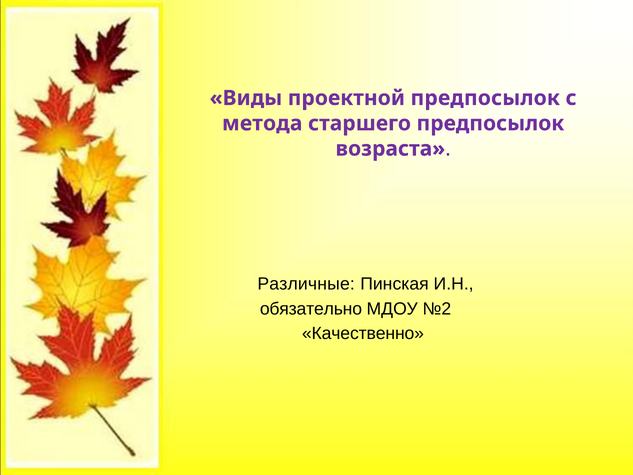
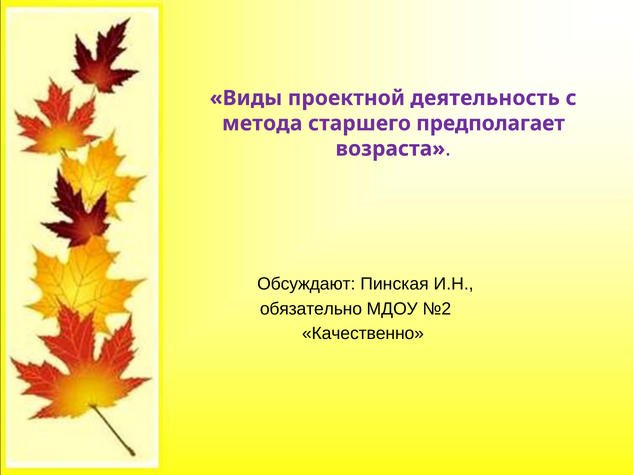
проектной предпосылок: предпосылок -> деятельность
старшего предпосылок: предпосылок -> предполагает
Различные: Различные -> Обсуждают
